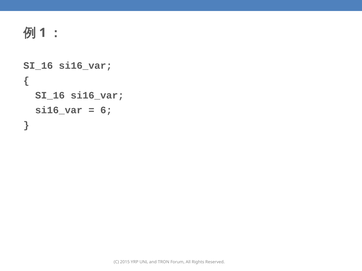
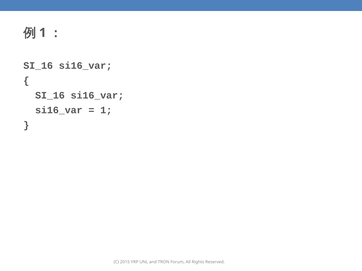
6 at (106, 110): 6 -> 1
